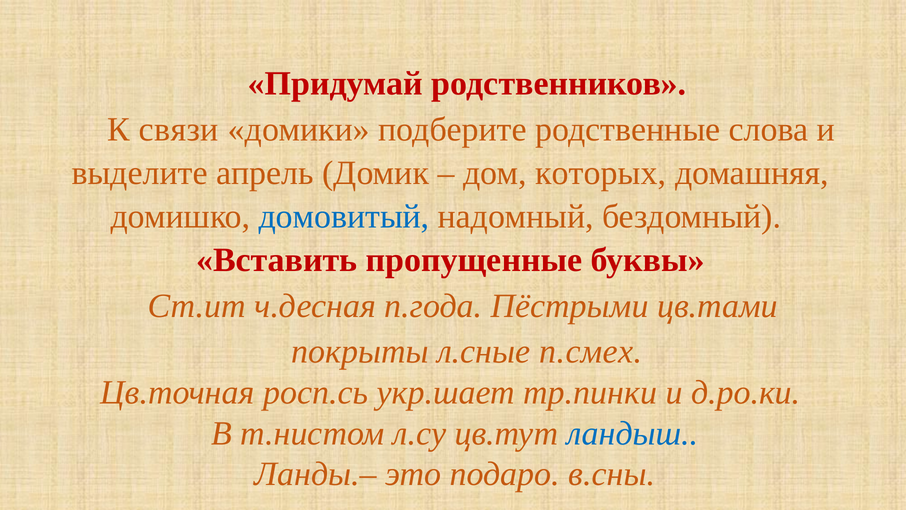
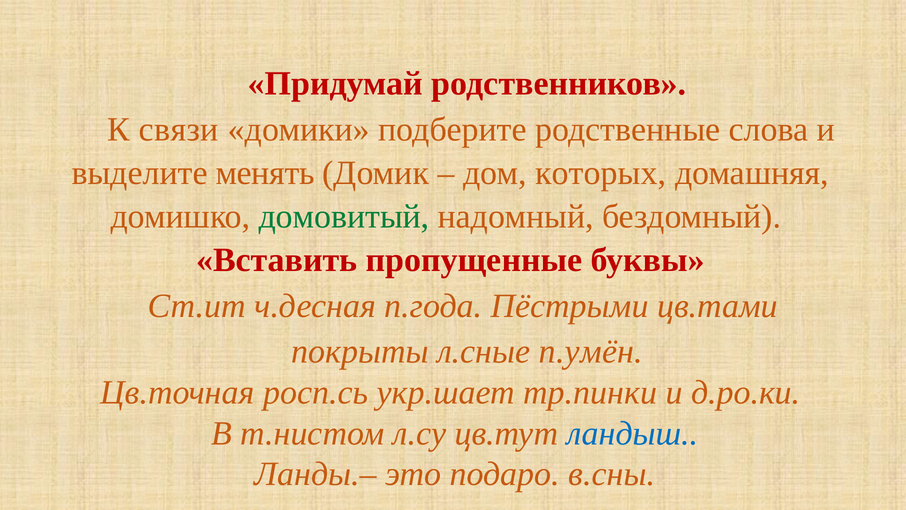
апрель: апрель -> менять
домовитый colour: blue -> green
п.смех: п.смех -> п.умён
